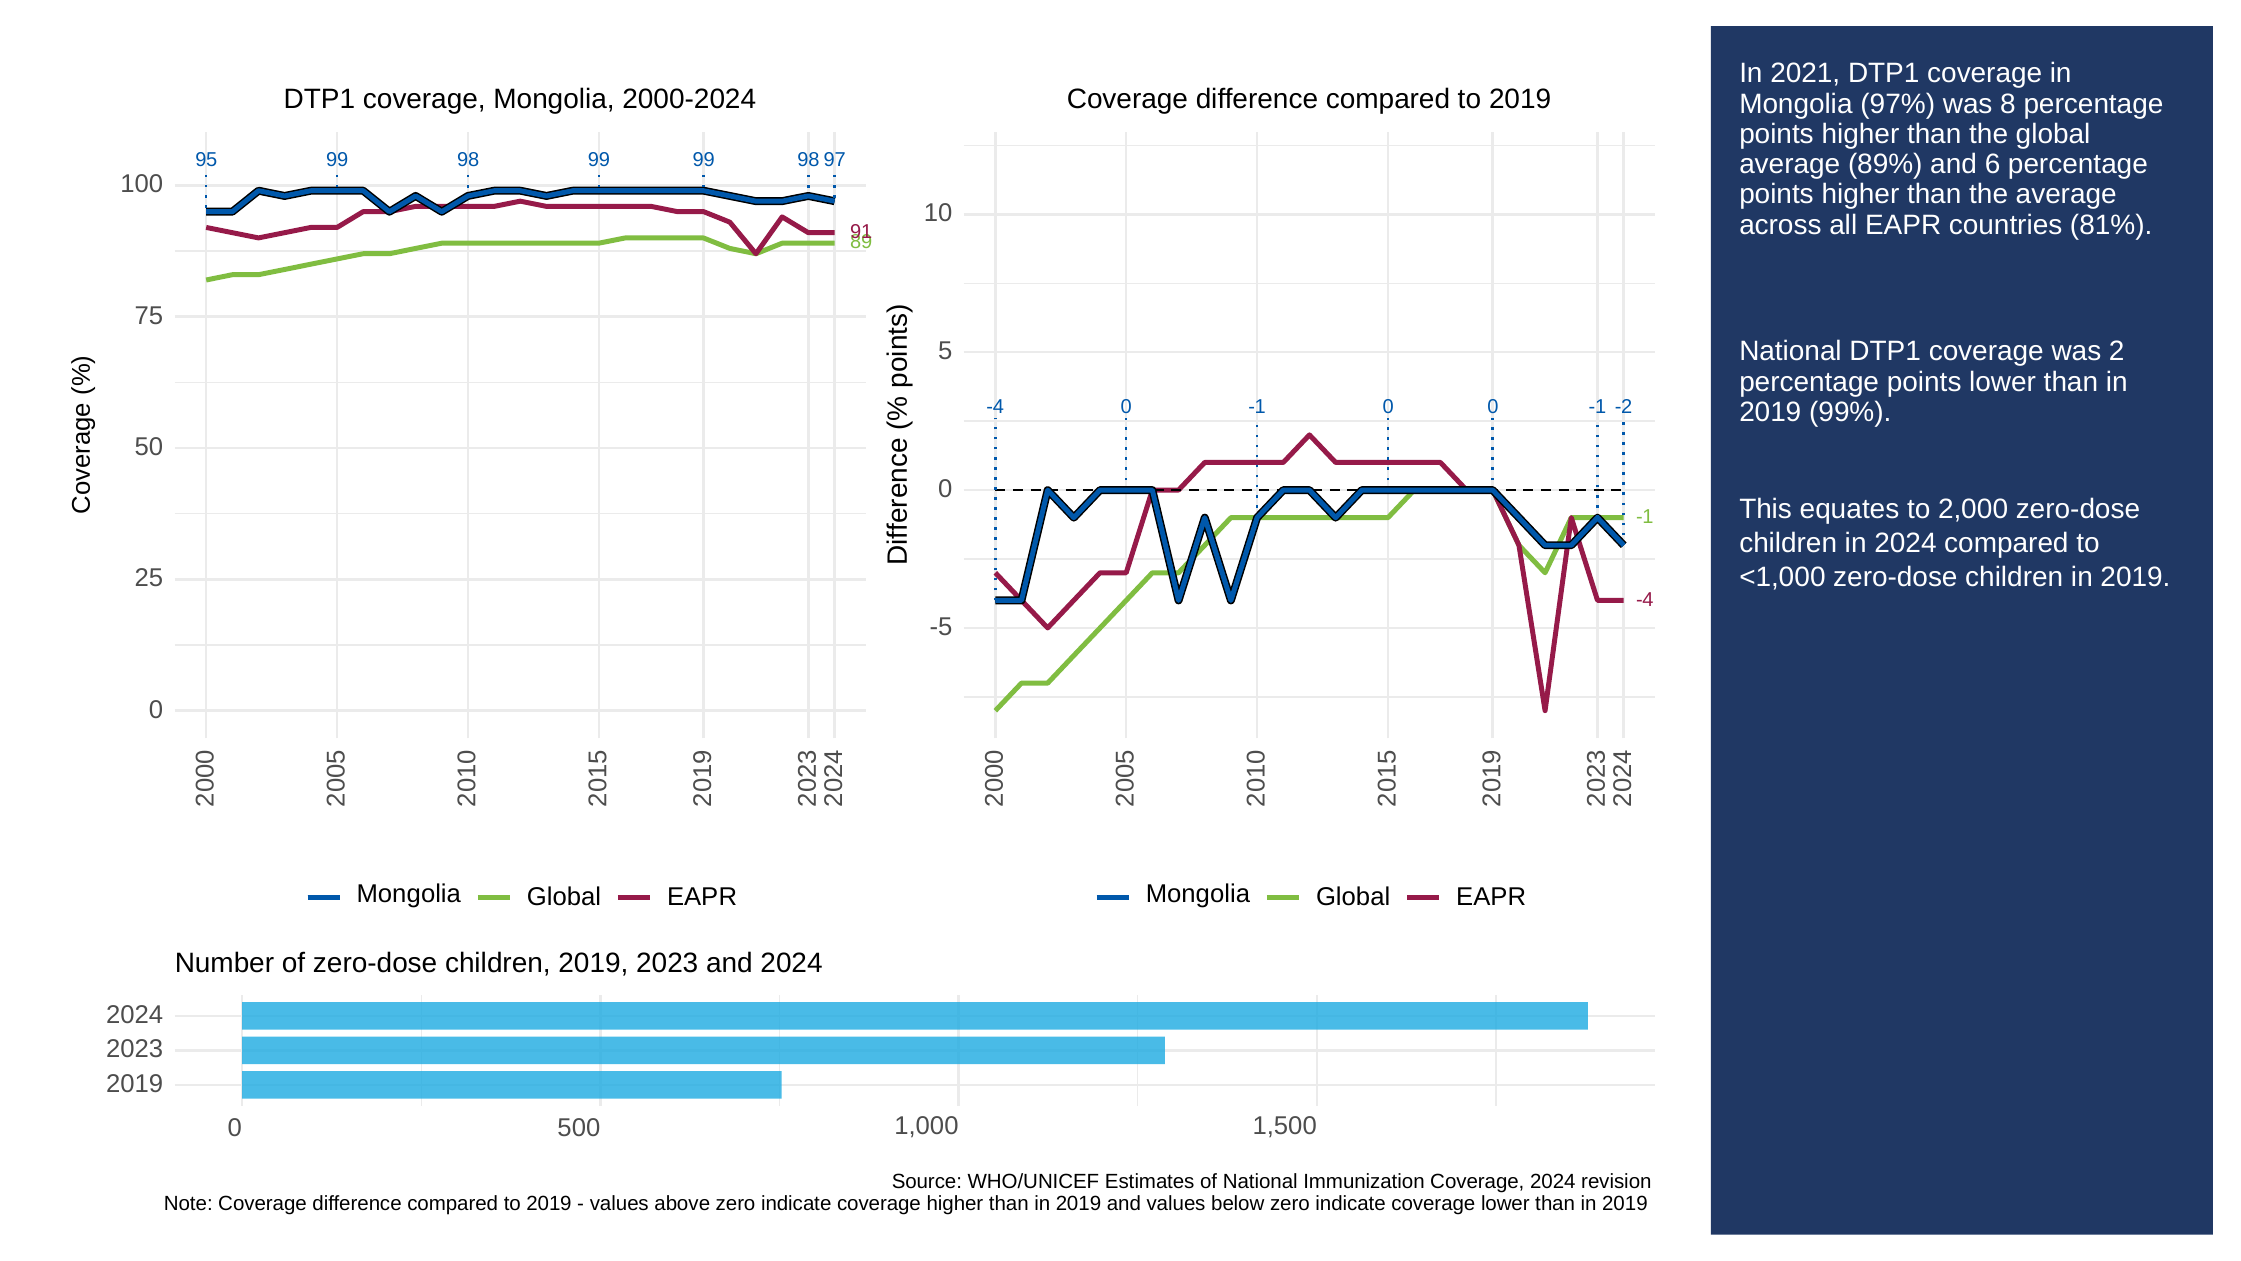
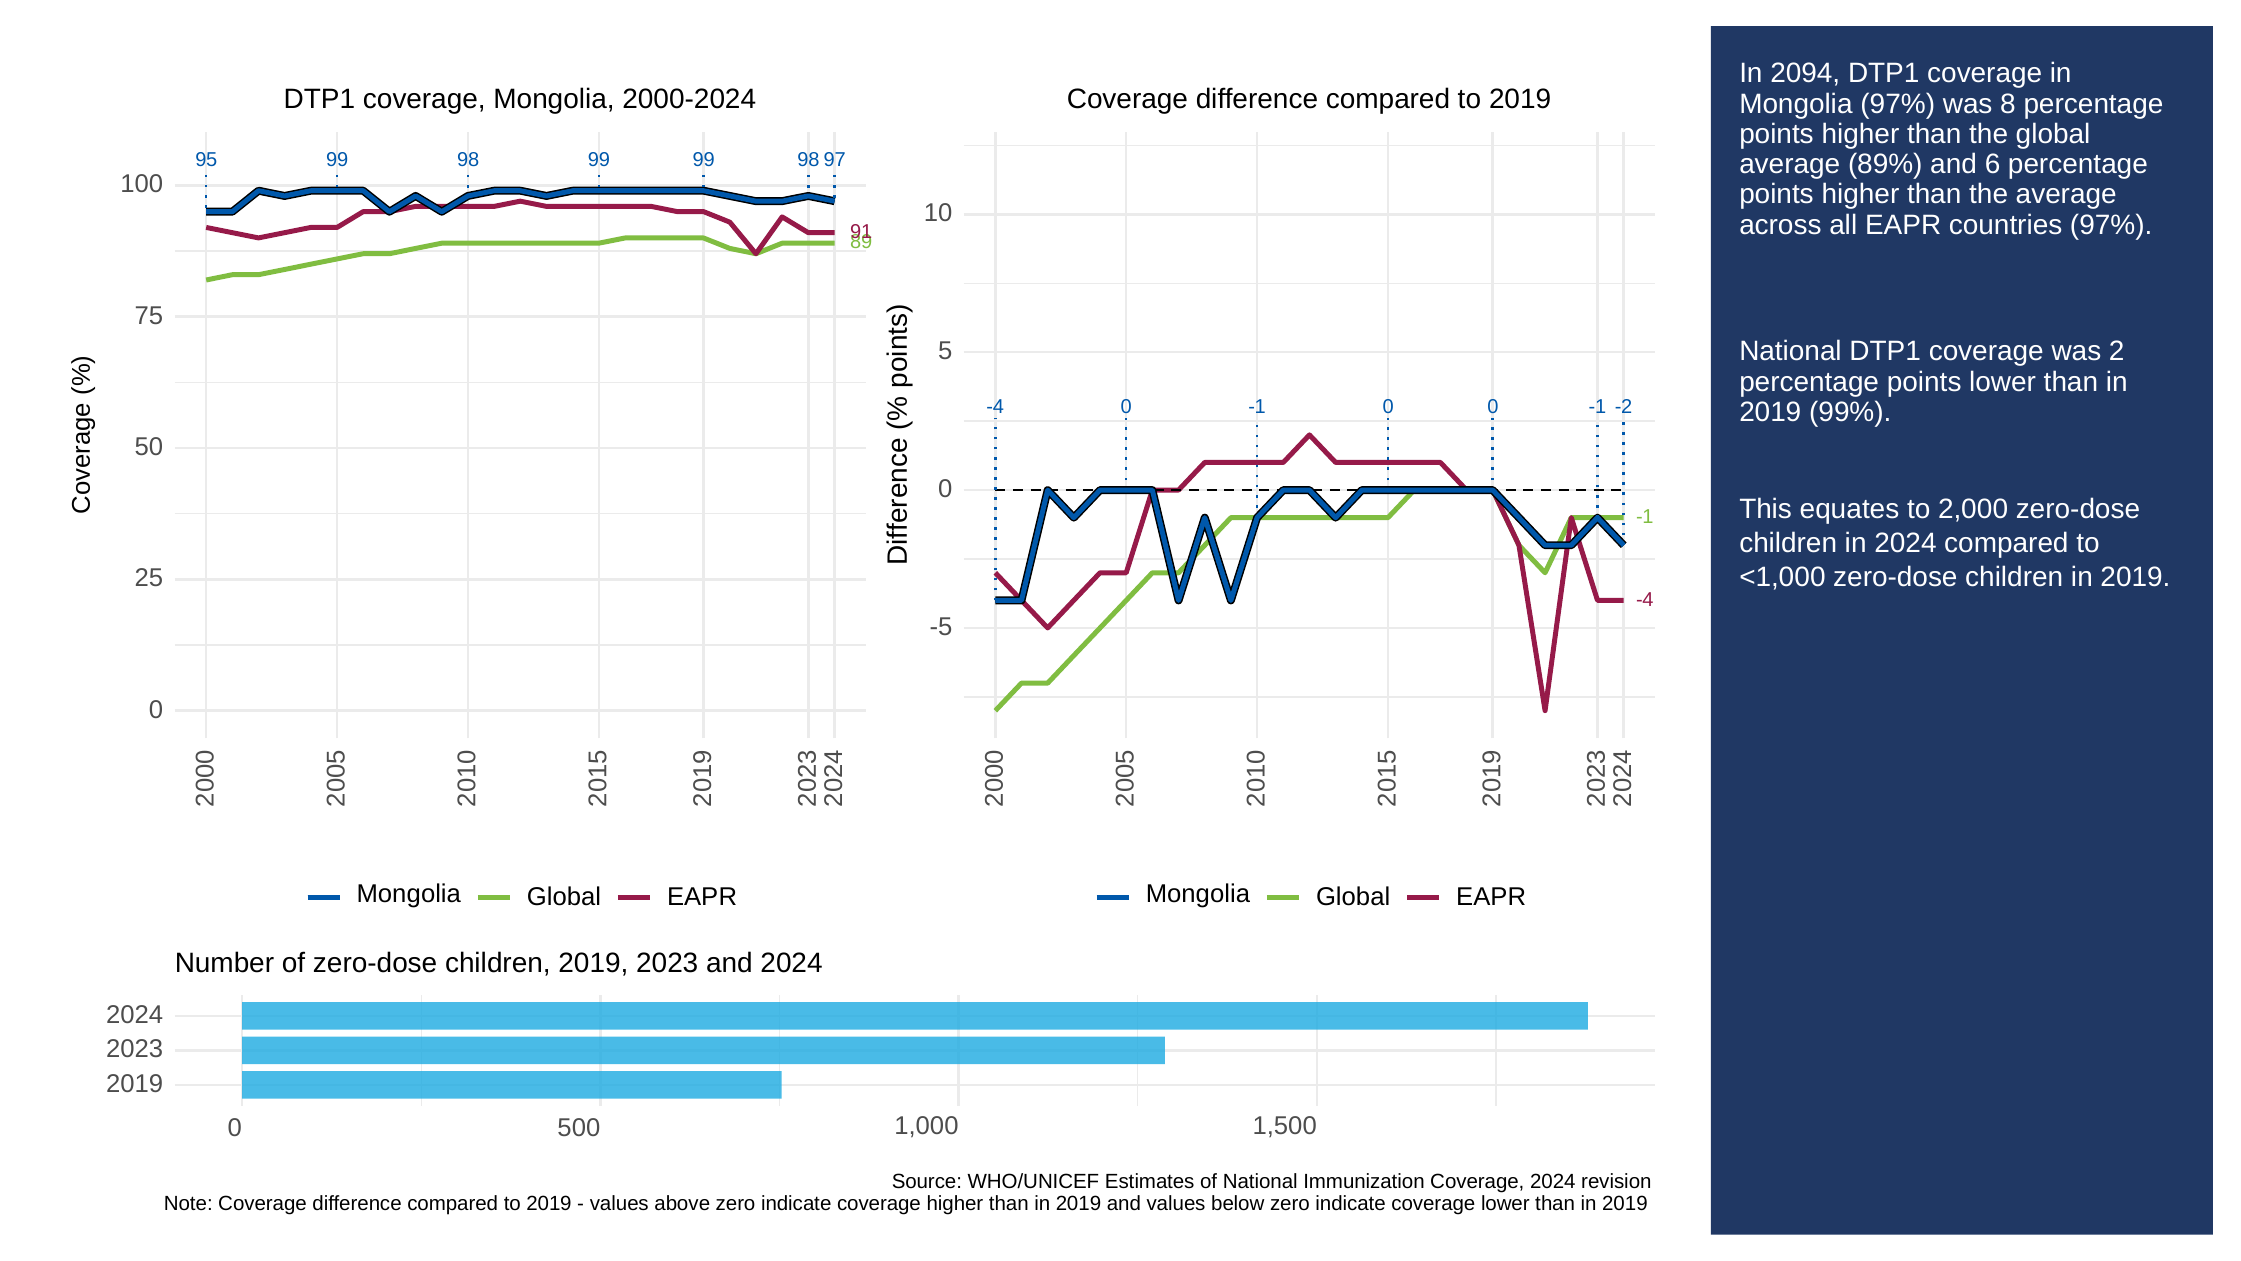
2021: 2021 -> 2094
countries 81%: 81% -> 97%
